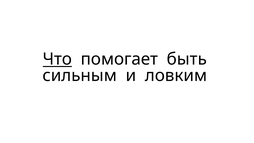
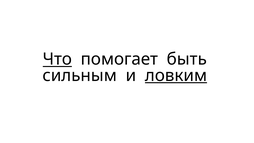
ловким underline: none -> present
